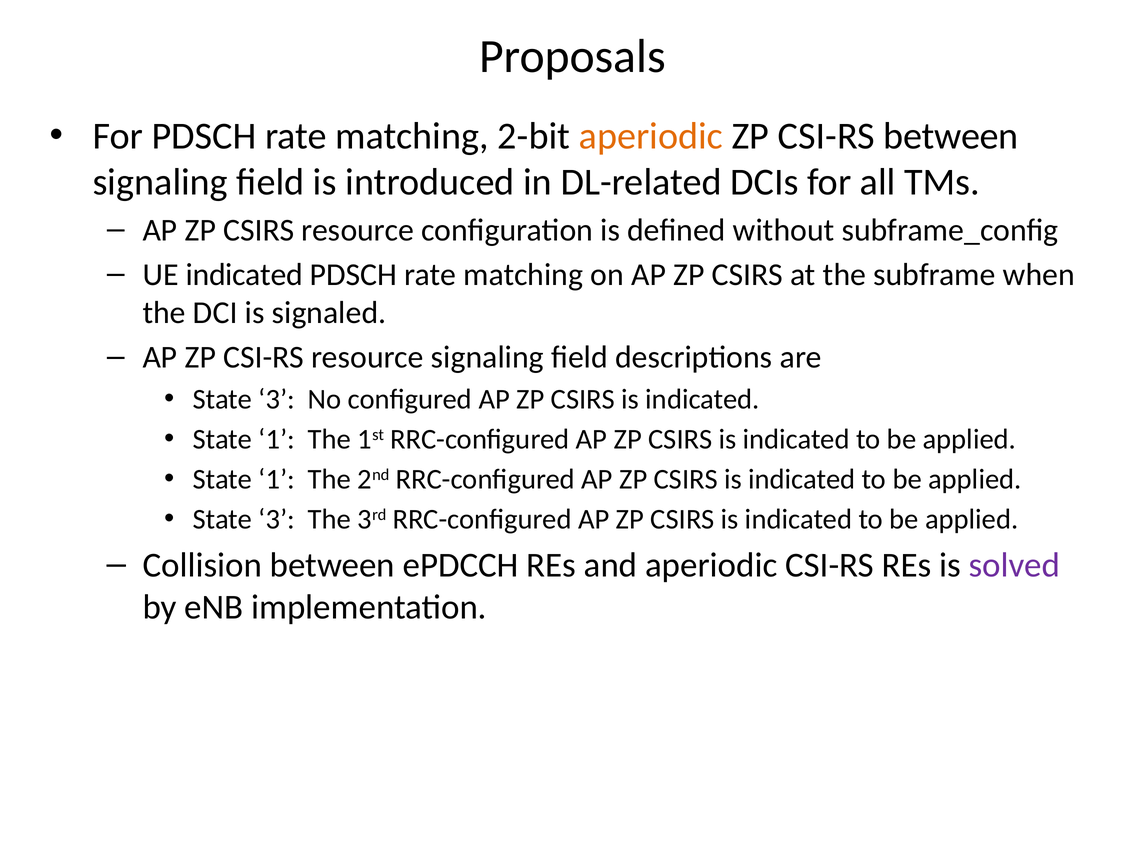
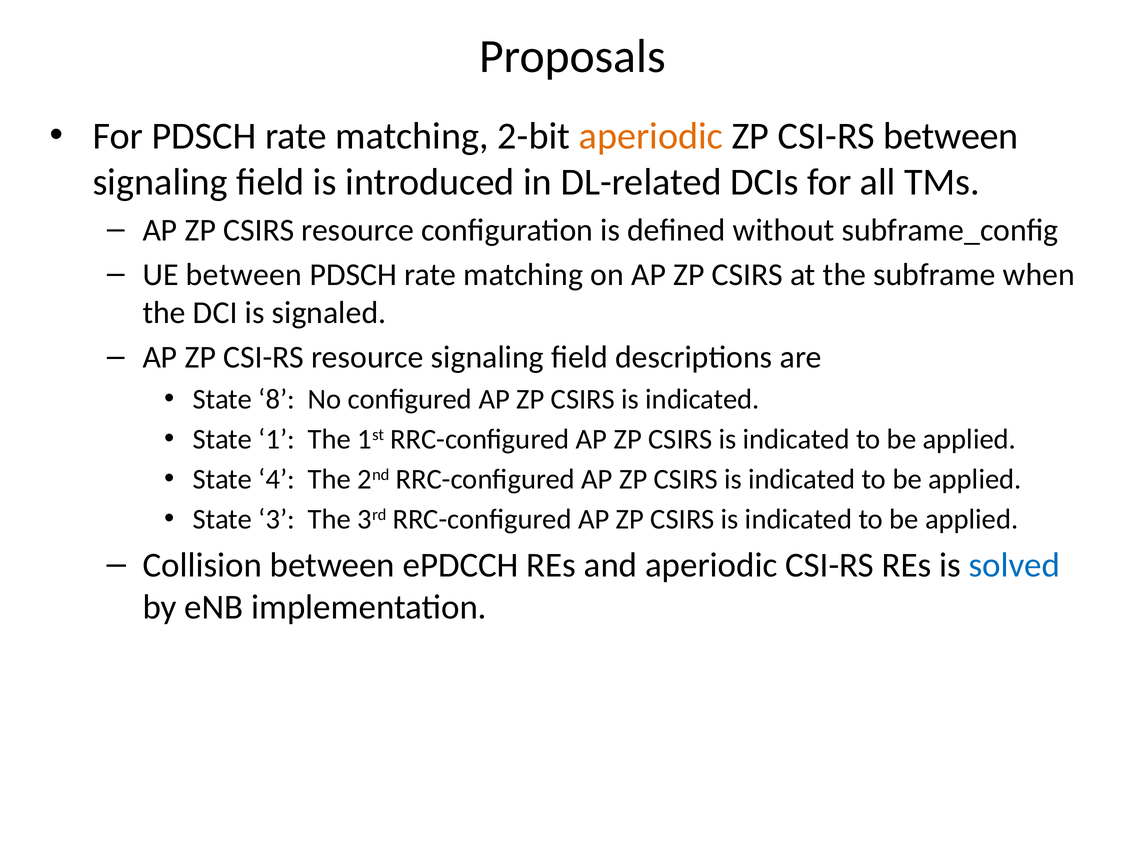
UE indicated: indicated -> between
3 at (277, 399): 3 -> 8
1 at (277, 479): 1 -> 4
solved colour: purple -> blue
